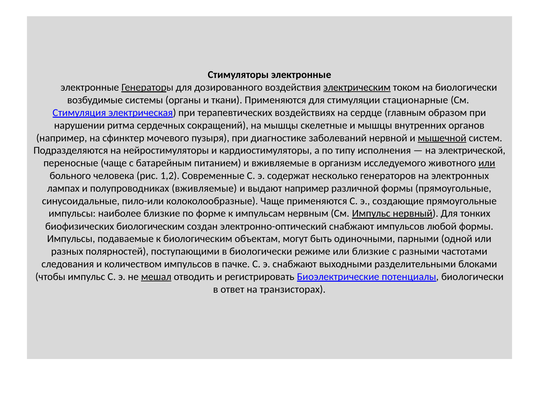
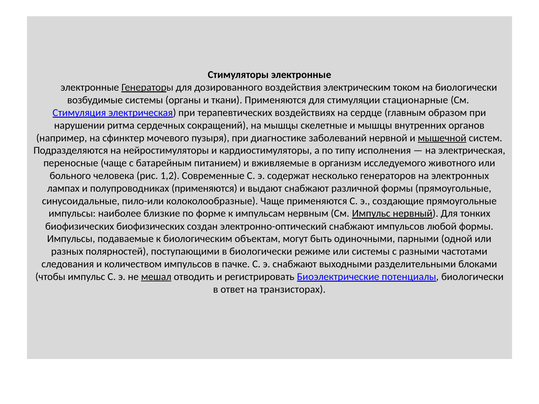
электрическим underline: present -> none
на электрической: электрической -> электрическая
или at (487, 163) underline: present -> none
полупроводниках вживляемые: вживляемые -> применяются
выдают например: например -> снабжают
биофизических биологическим: биологическим -> биофизических
или близкие: близкие -> системы
